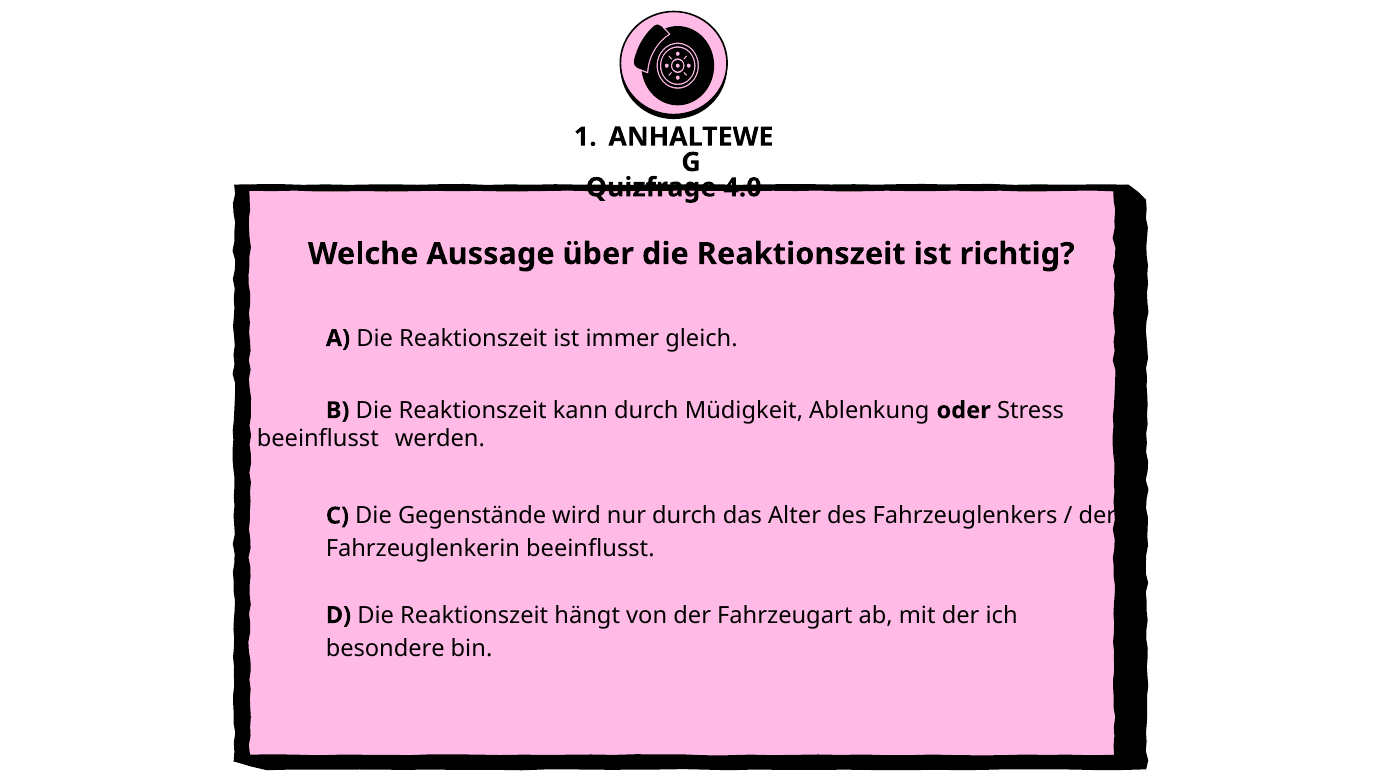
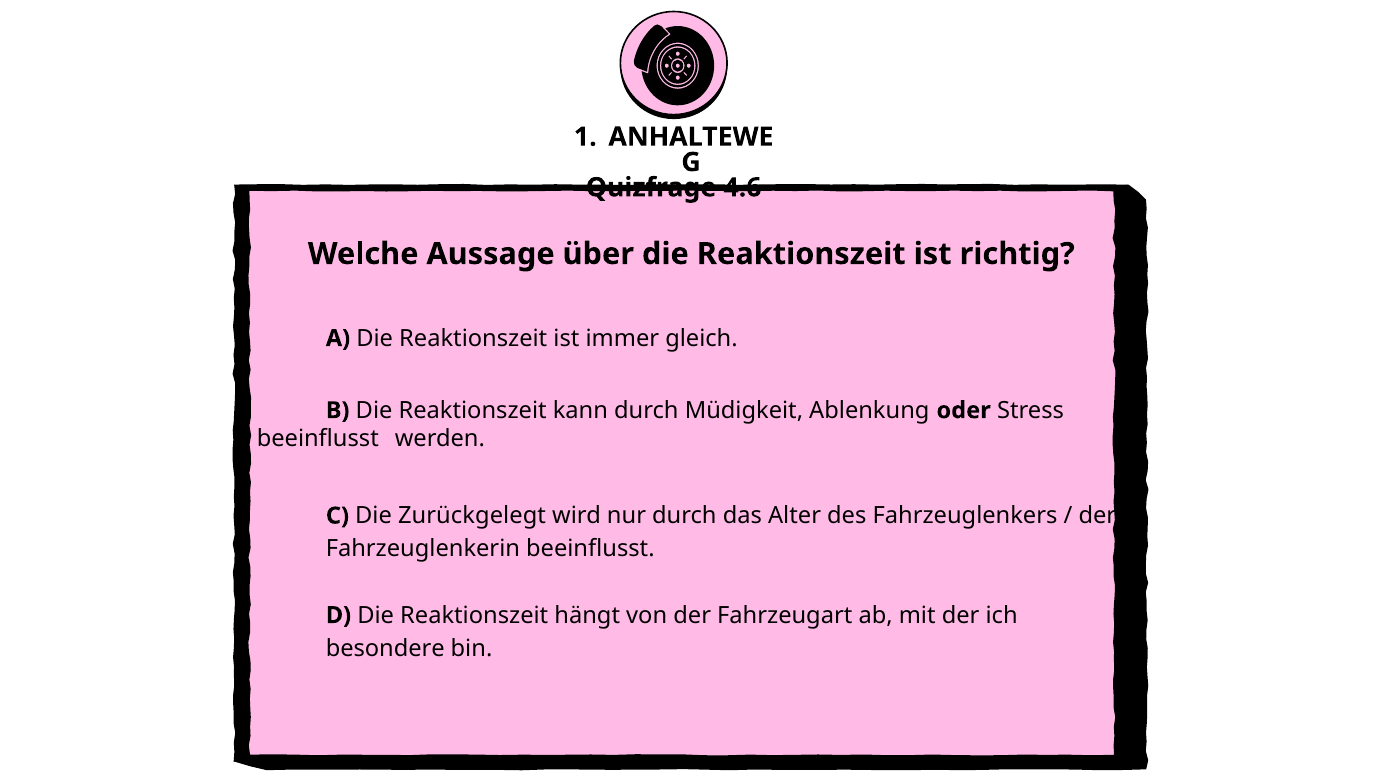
4.0: 4.0 -> 4.6
Gegenstände: Gegenstände -> Zurückgelegt
